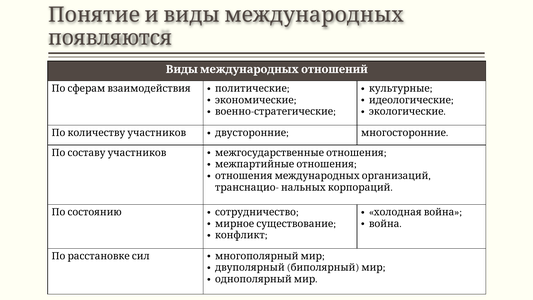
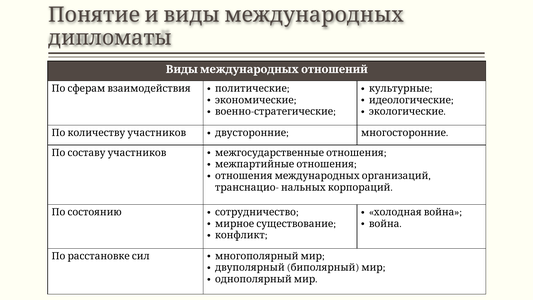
появляются: появляются -> дипломаты
